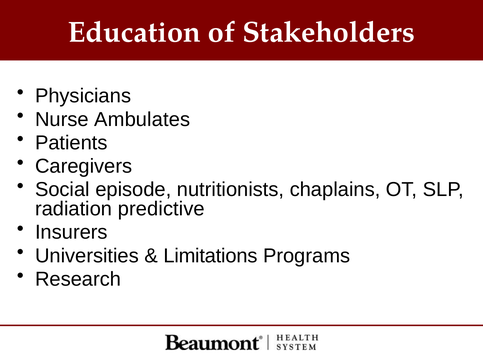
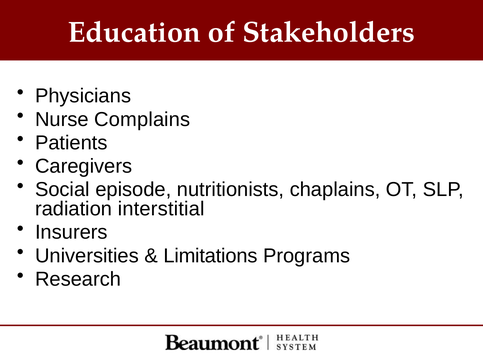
Ambulates: Ambulates -> Complains
predictive: predictive -> interstitial
